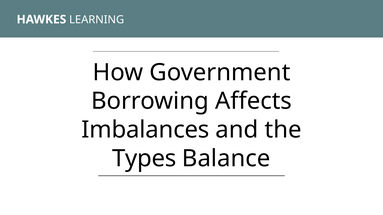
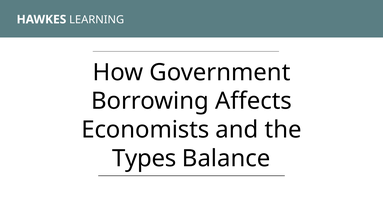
Imbalances: Imbalances -> Economists
